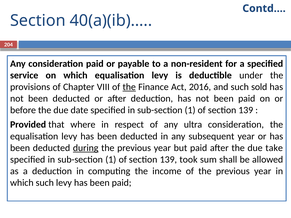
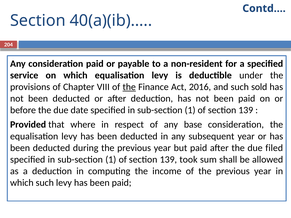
ultra: ultra -> base
during underline: present -> none
take: take -> filed
